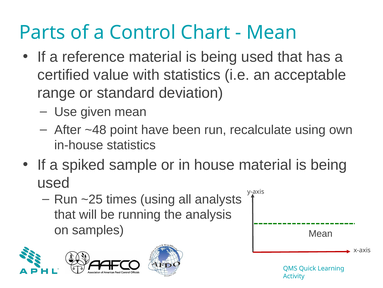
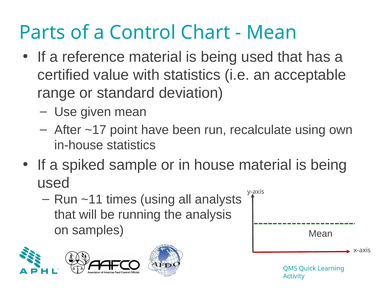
~48: ~48 -> ~17
~25: ~25 -> ~11
